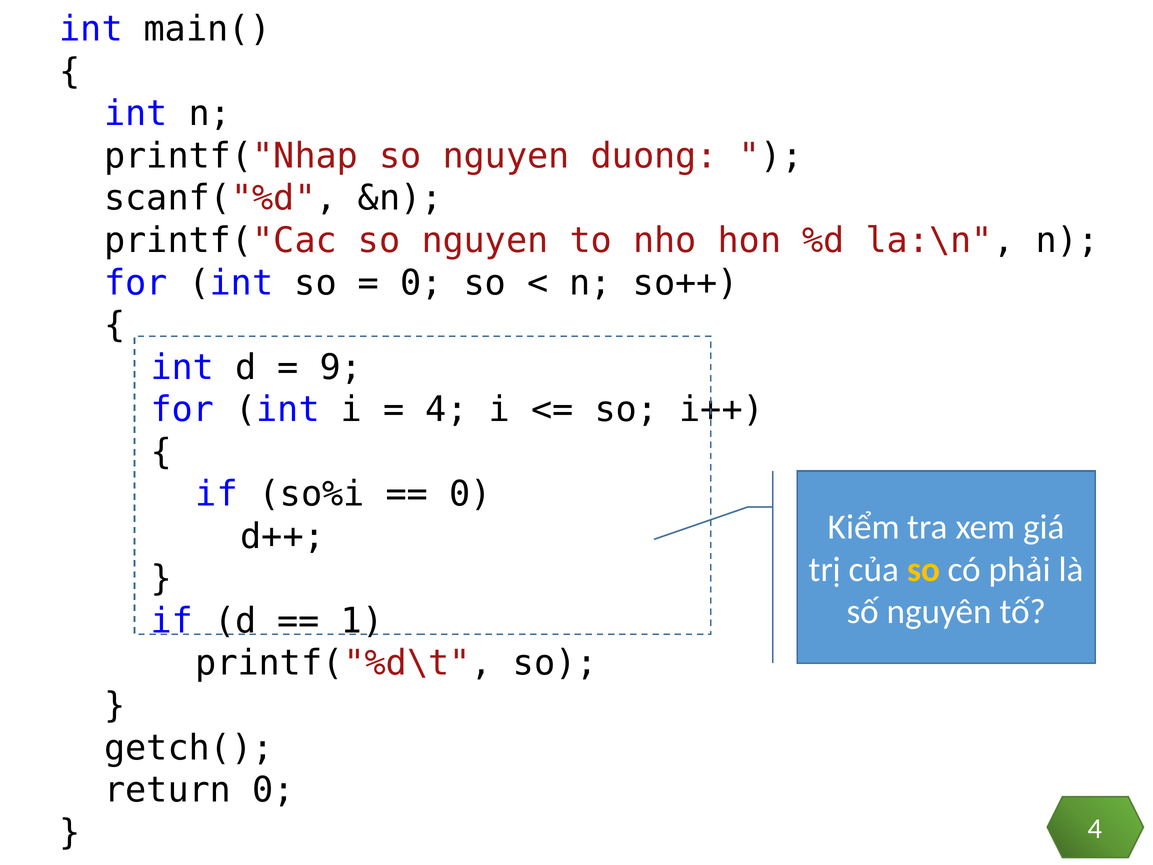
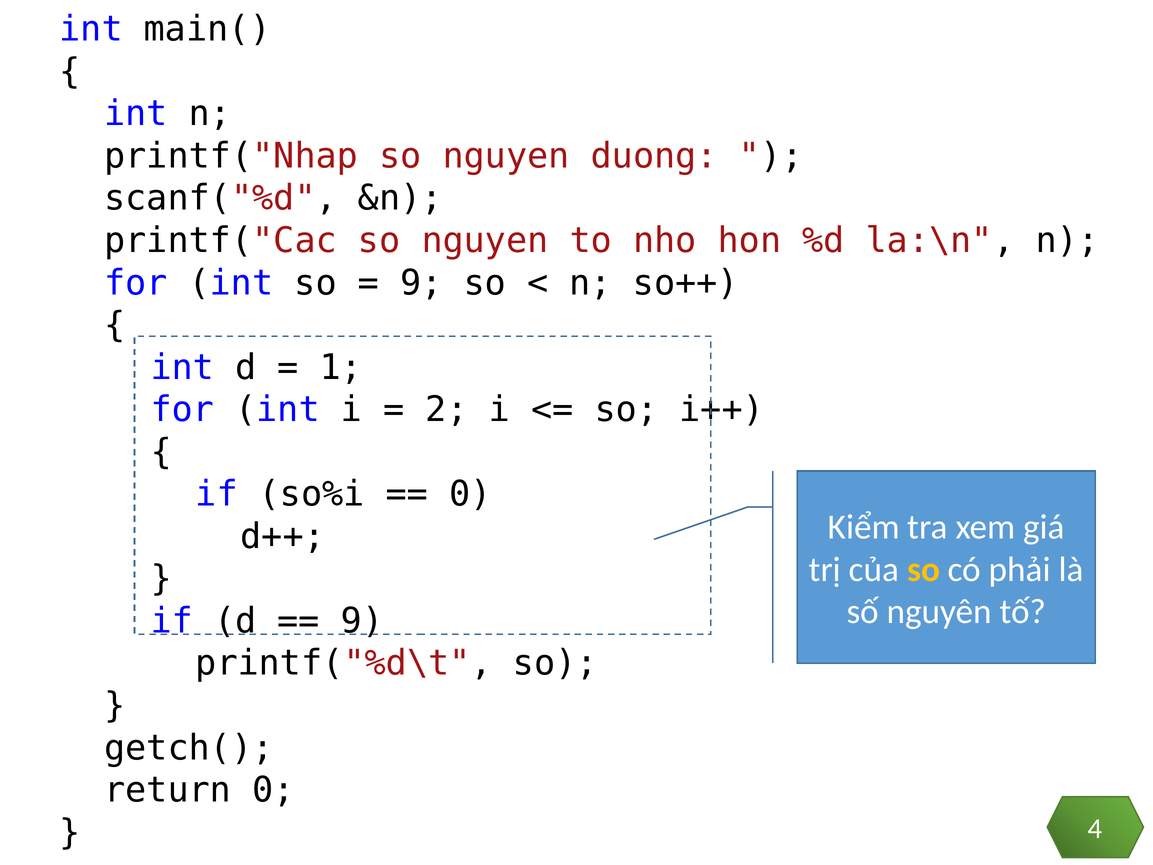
0 at (421, 283): 0 -> 9
9: 9 -> 1
4 at (447, 410): 4 -> 2
1 at (362, 621): 1 -> 9
